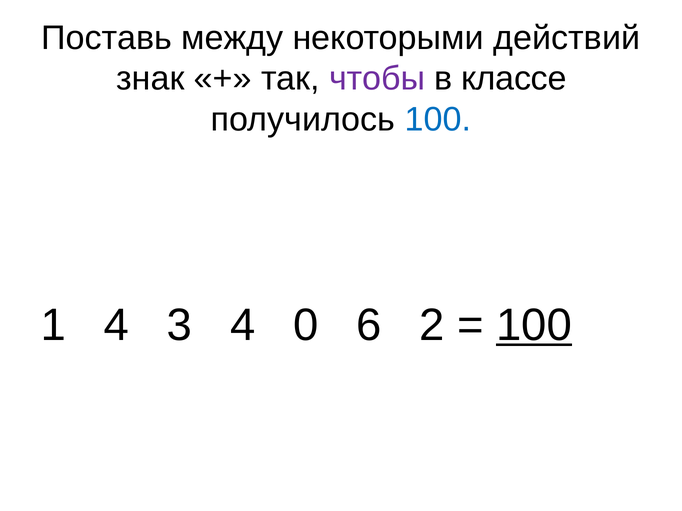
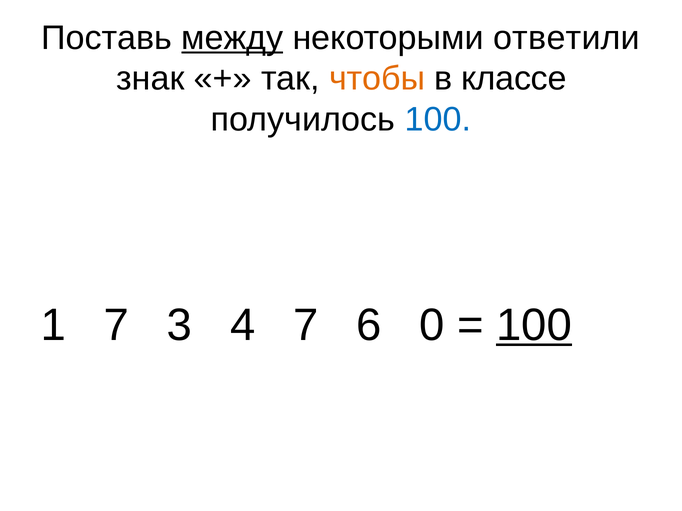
между underline: none -> present
действий: действий -> ответили
чтобы colour: purple -> orange
1 4: 4 -> 7
4 0: 0 -> 7
2: 2 -> 0
